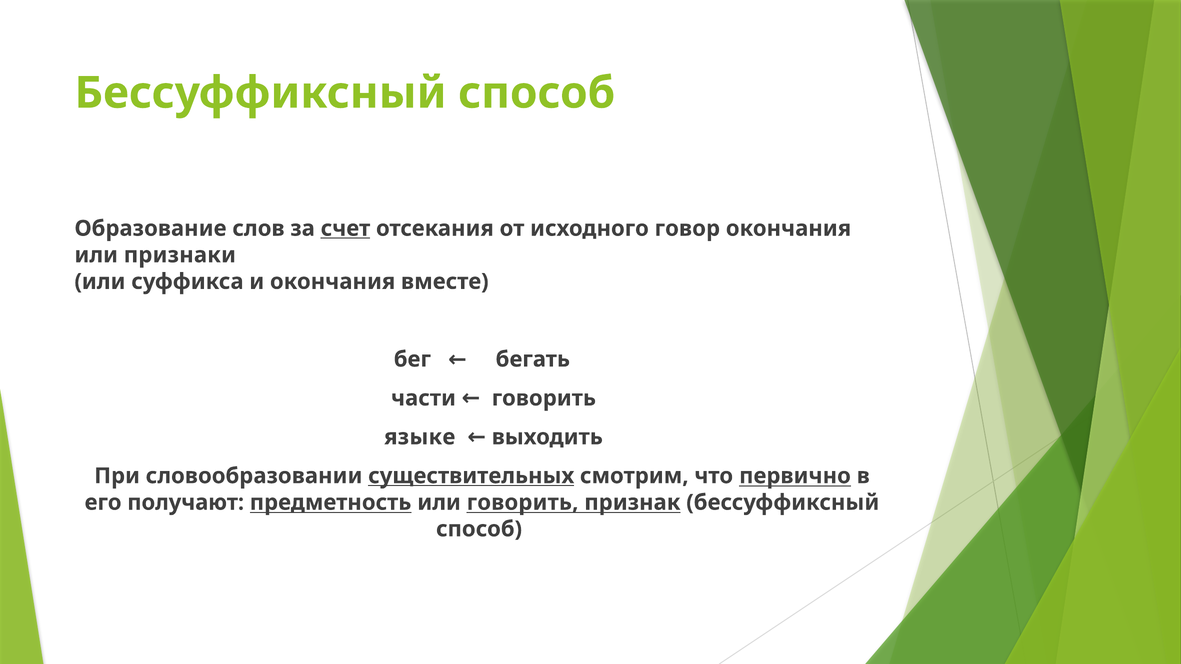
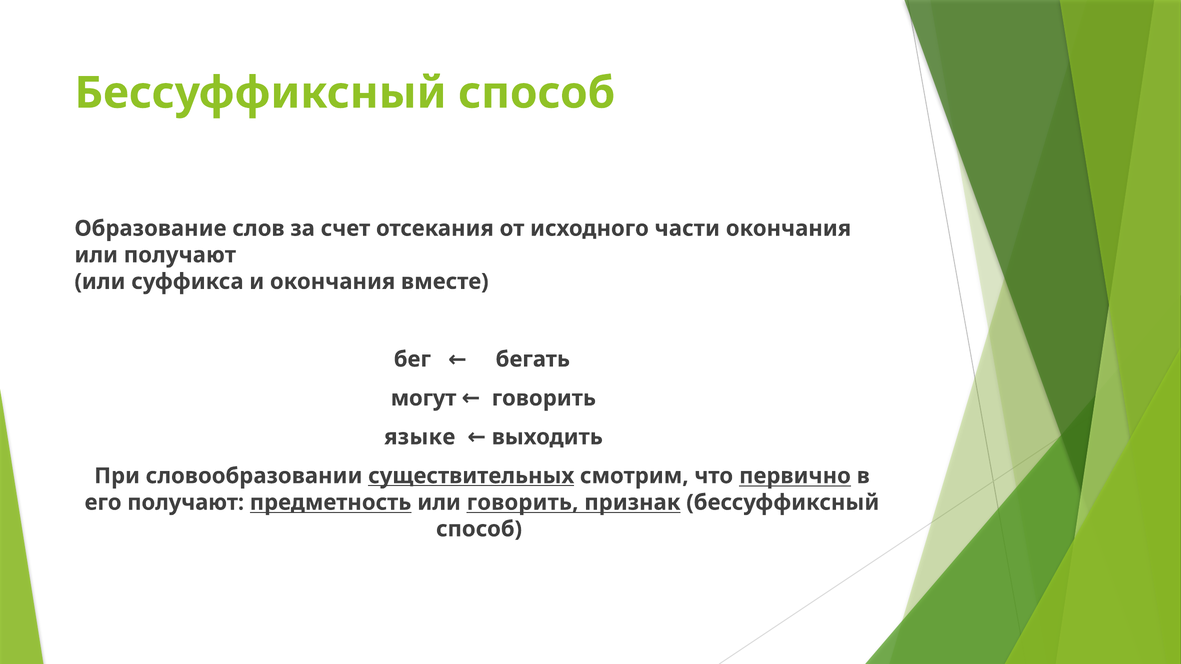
счет underline: present -> none
говор: говор -> части
или признаки: признаки -> получают
части: части -> могут
